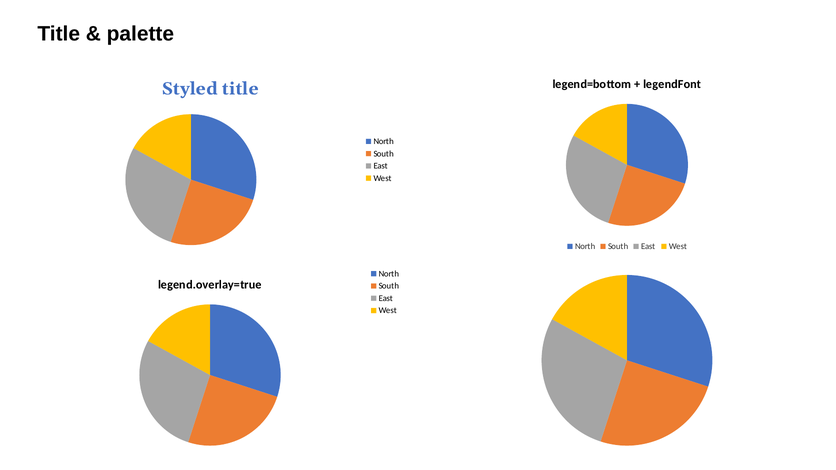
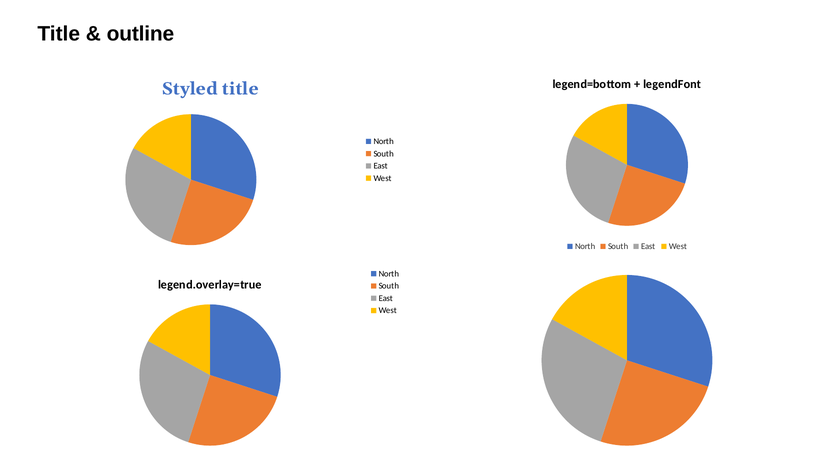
palette: palette -> outline
